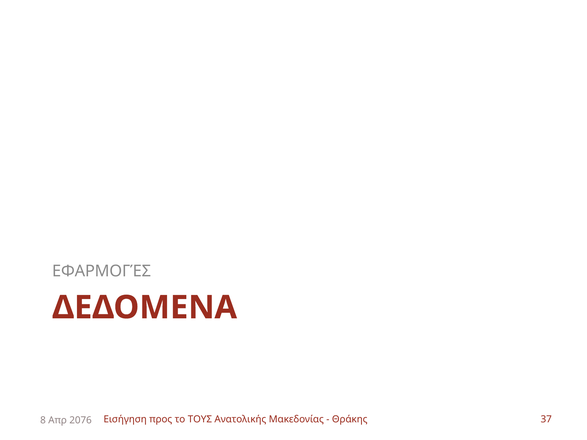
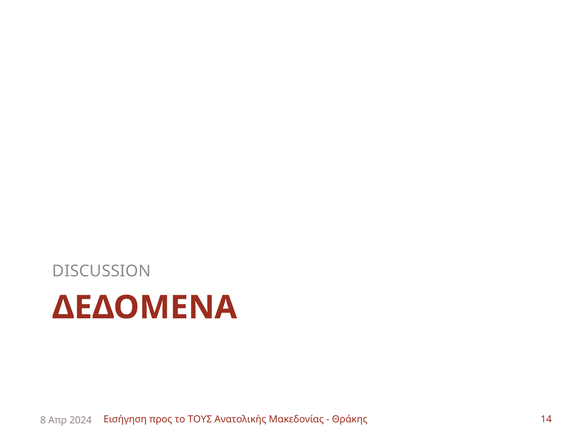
ΕΦΑΡΜΟΓΈΣ: ΕΦΑΡΜΟΓΈΣ -> DISCUSSION
37: 37 -> 14
2076: 2076 -> 2024
